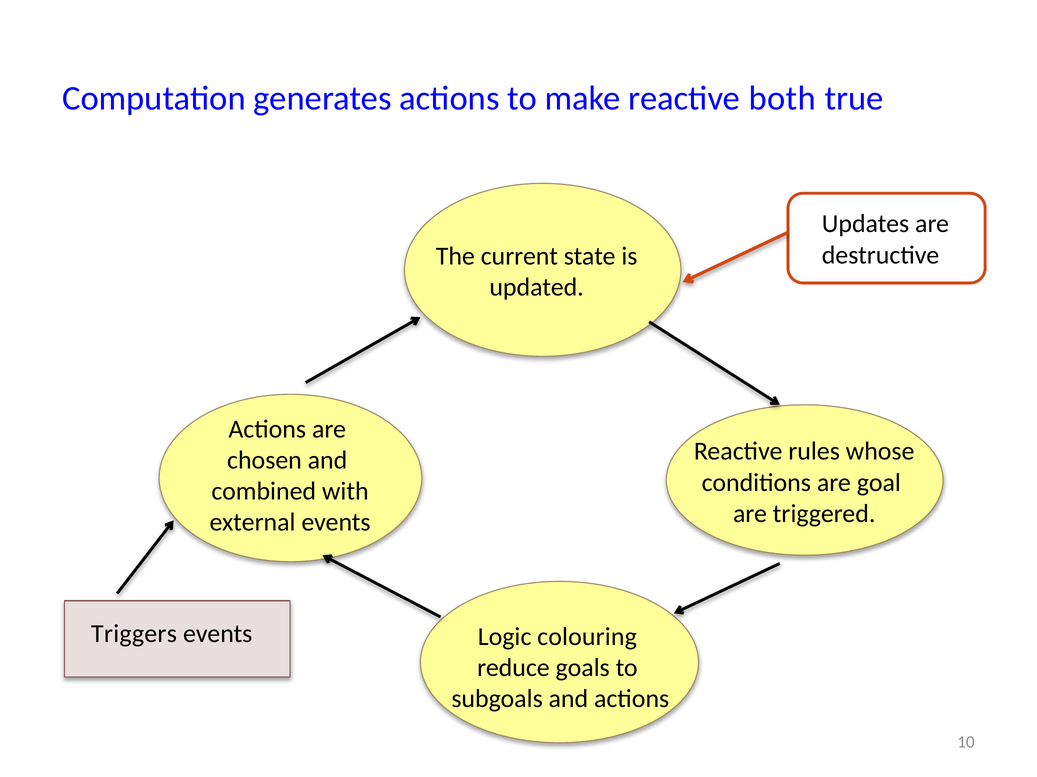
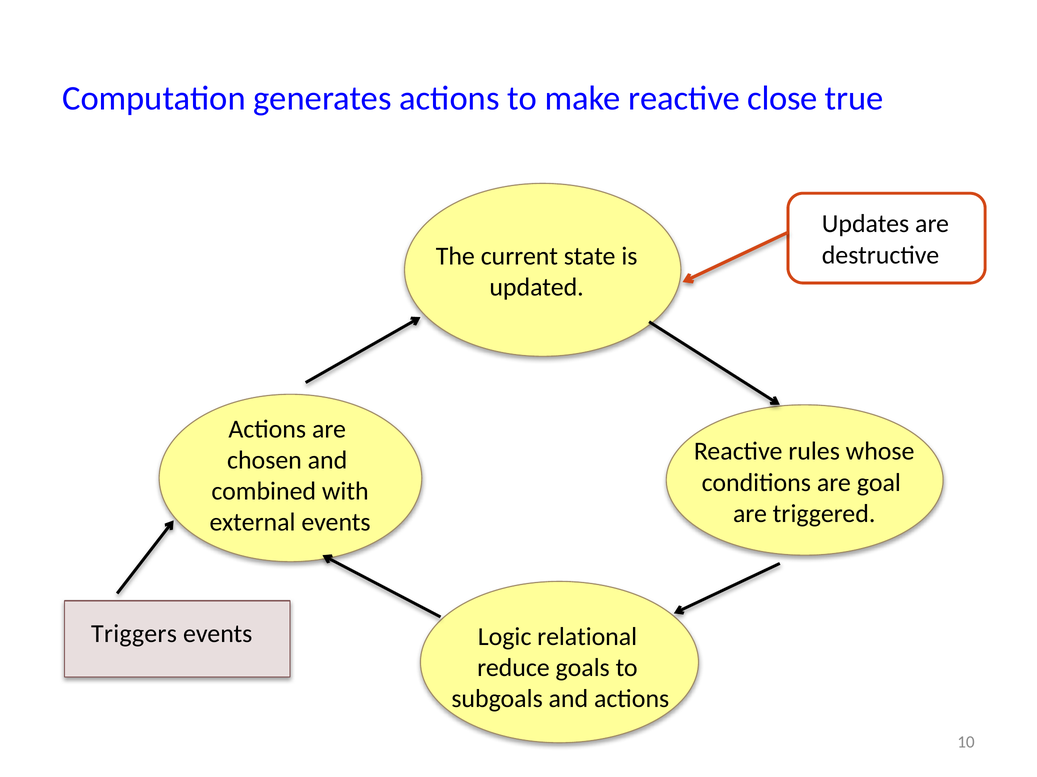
both: both -> close
colouring: colouring -> relational
